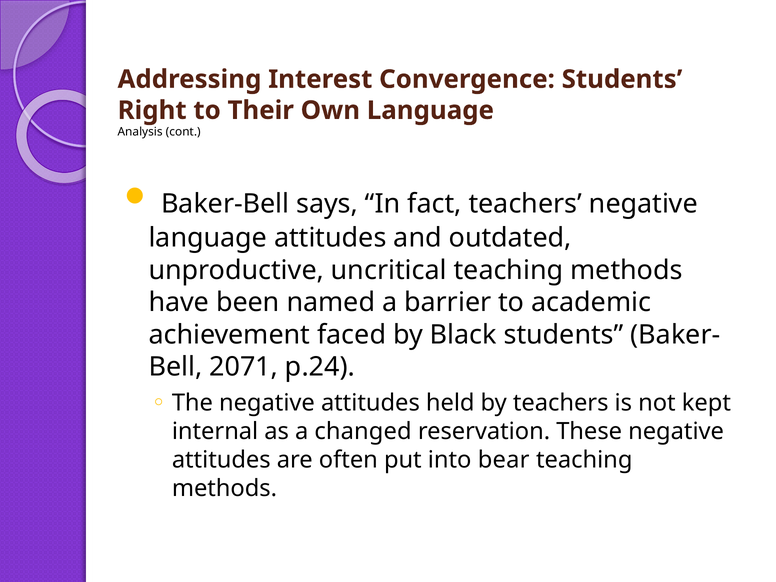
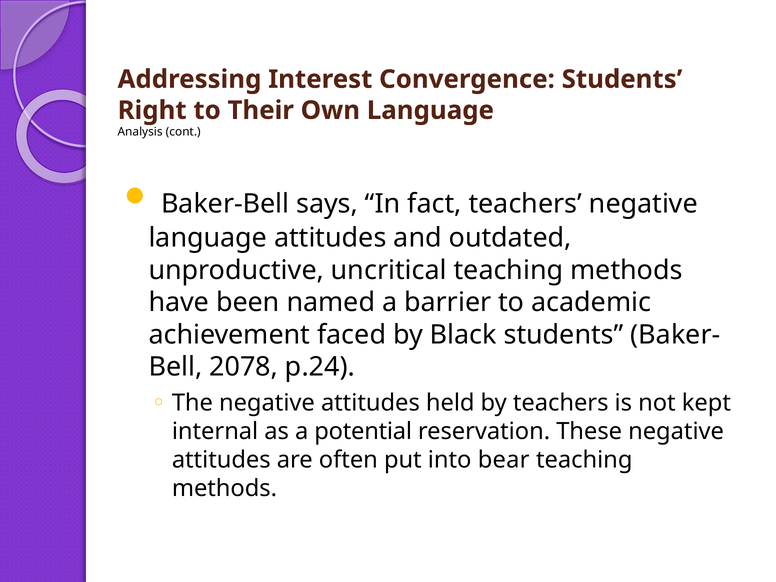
2071: 2071 -> 2078
changed: changed -> potential
